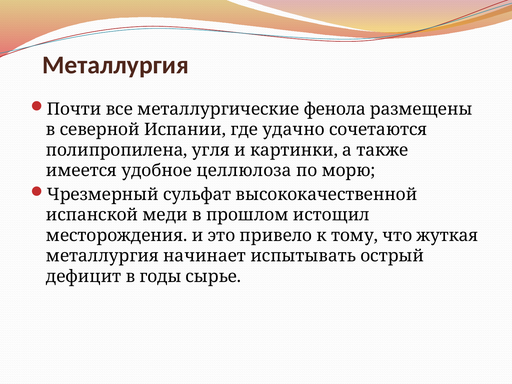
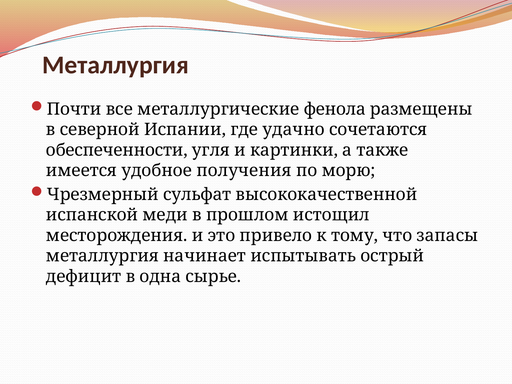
полипропилена: полипропилена -> обеспеченности
целлюлоза: целлюлоза -> получения
жуткая: жуткая -> запасы
годы: годы -> одна
